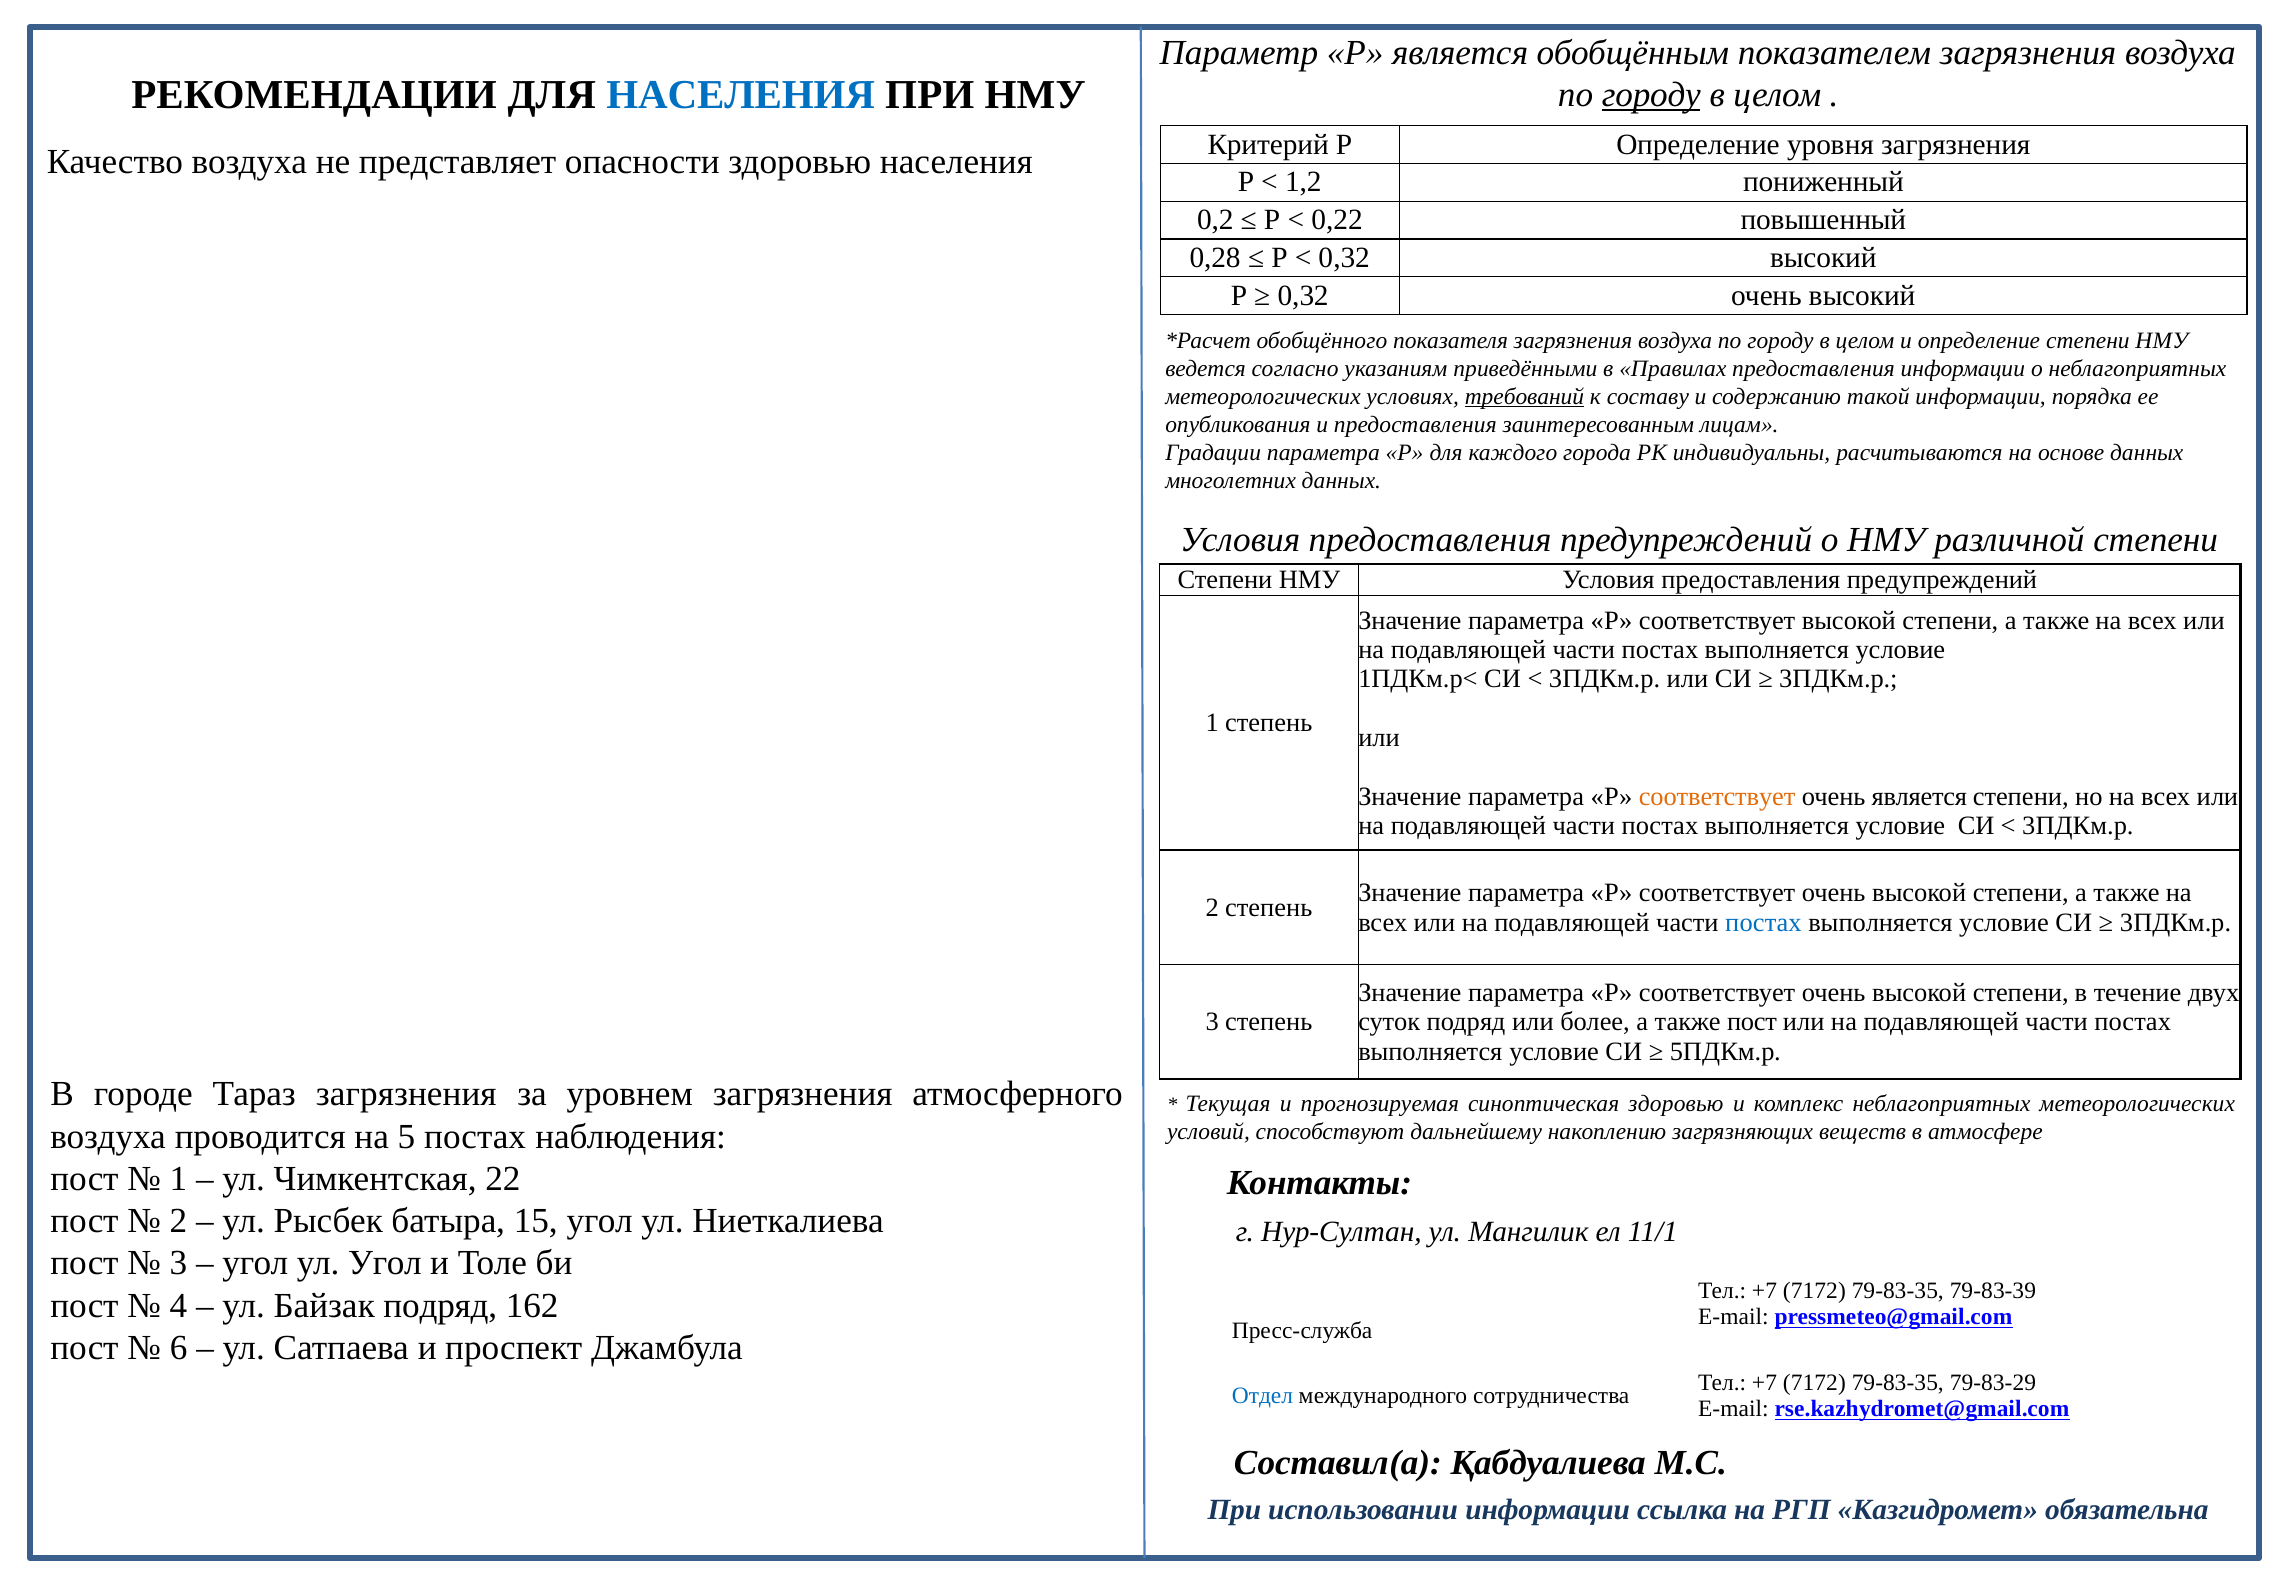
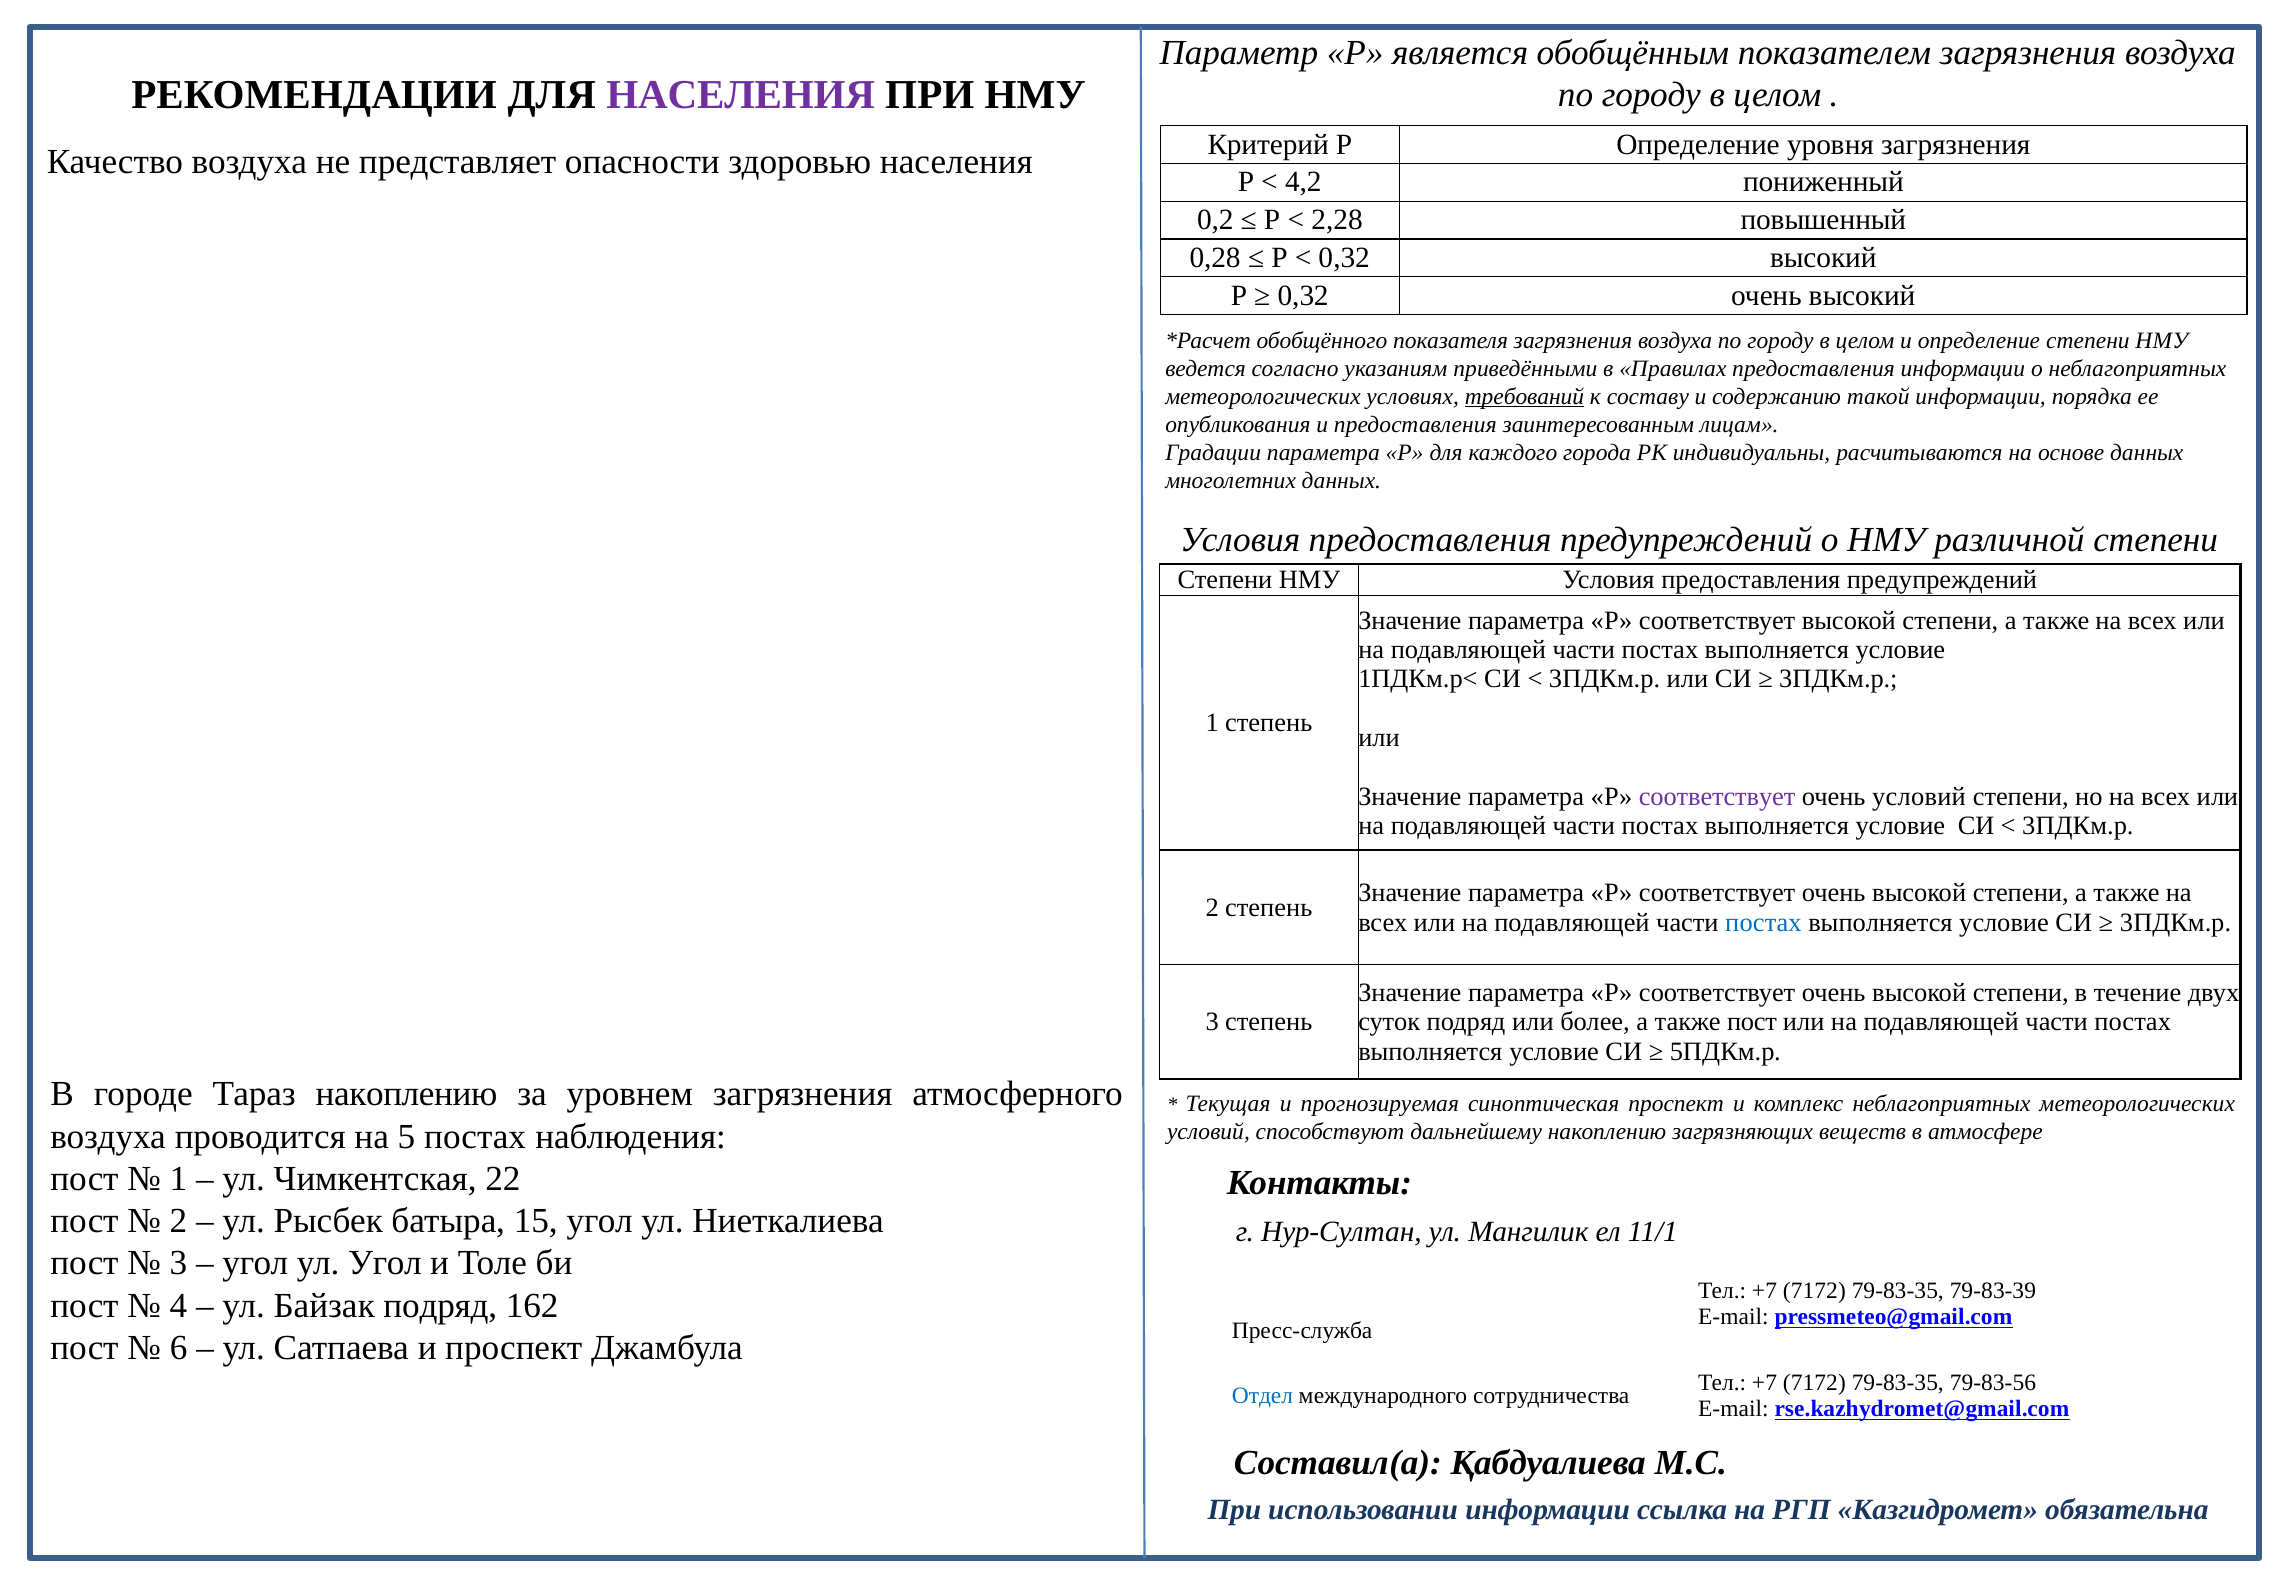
НАСЕЛЕНИЯ at (741, 95) colour: blue -> purple
городу at (1651, 95) underline: present -> none
1,2: 1,2 -> 4,2
0,22: 0,22 -> 2,28
соответствует at (1717, 796) colour: orange -> purple
очень является: является -> условий
Тараз загрязнения: загрязнения -> накоплению
синоптическая здоровью: здоровью -> проспект
79-83-29: 79-83-29 -> 79-83-56
